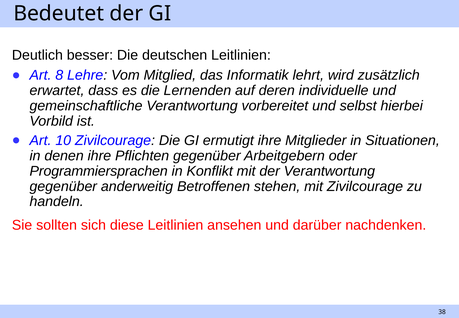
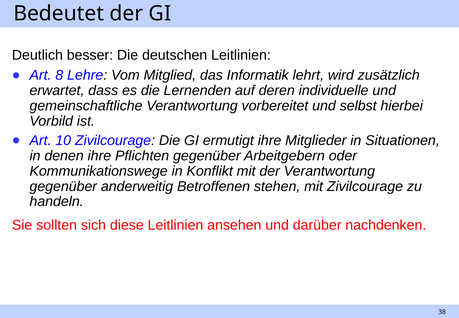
Programmiersprachen: Programmiersprachen -> Kommunikationswege
